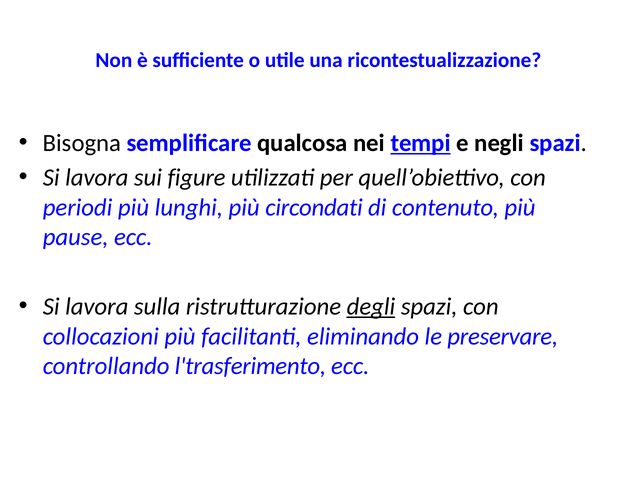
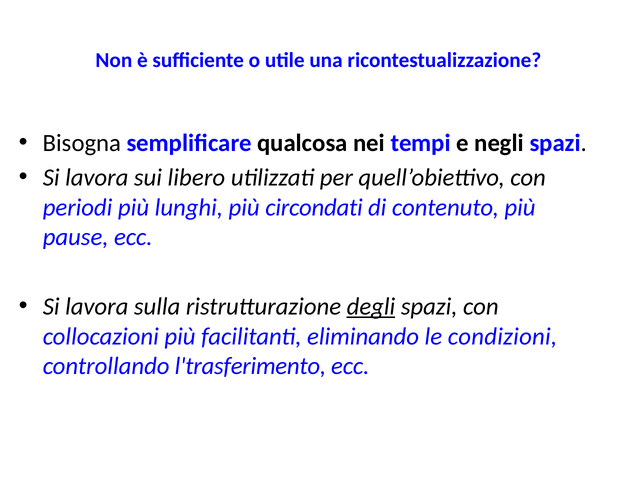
tempi underline: present -> none
figure: figure -> libero
preservare: preservare -> condizioni
